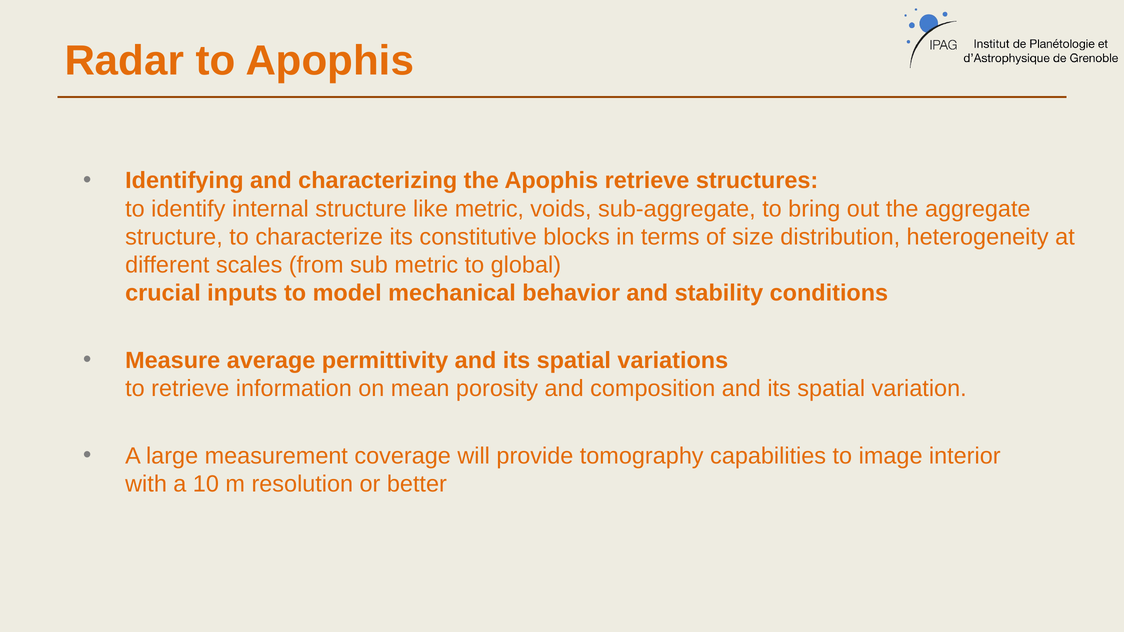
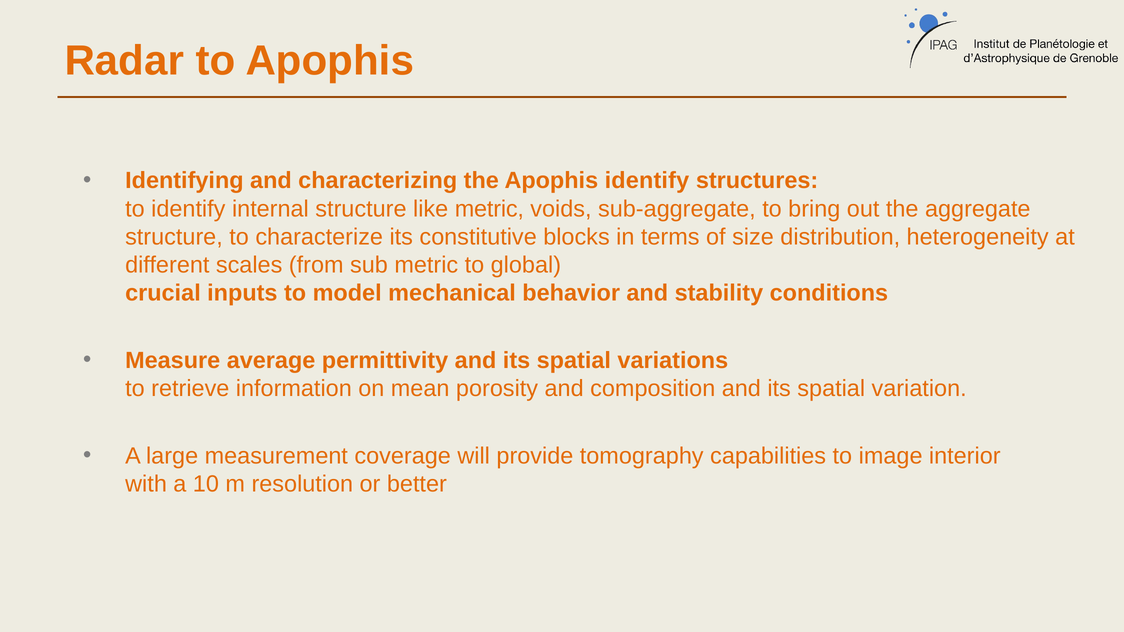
Apophis retrieve: retrieve -> identify
